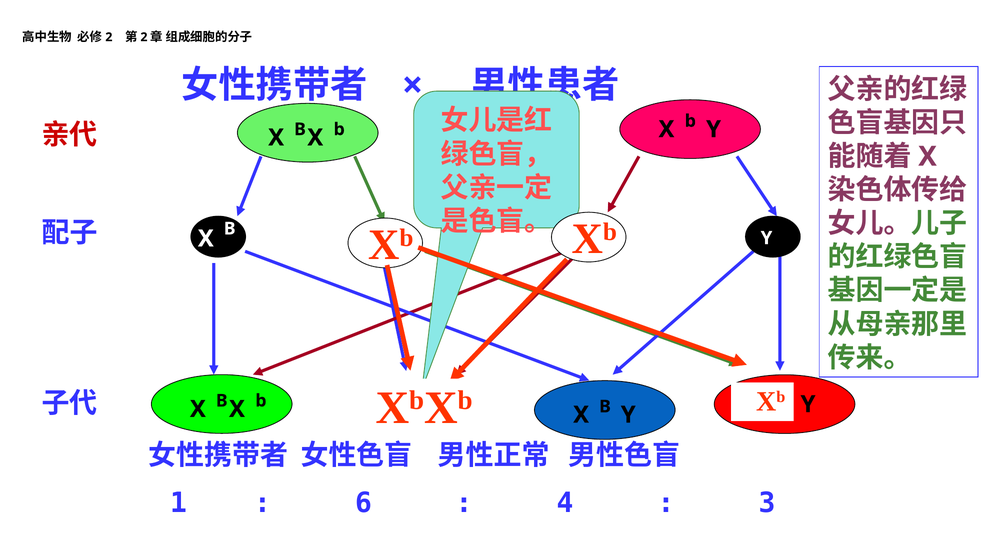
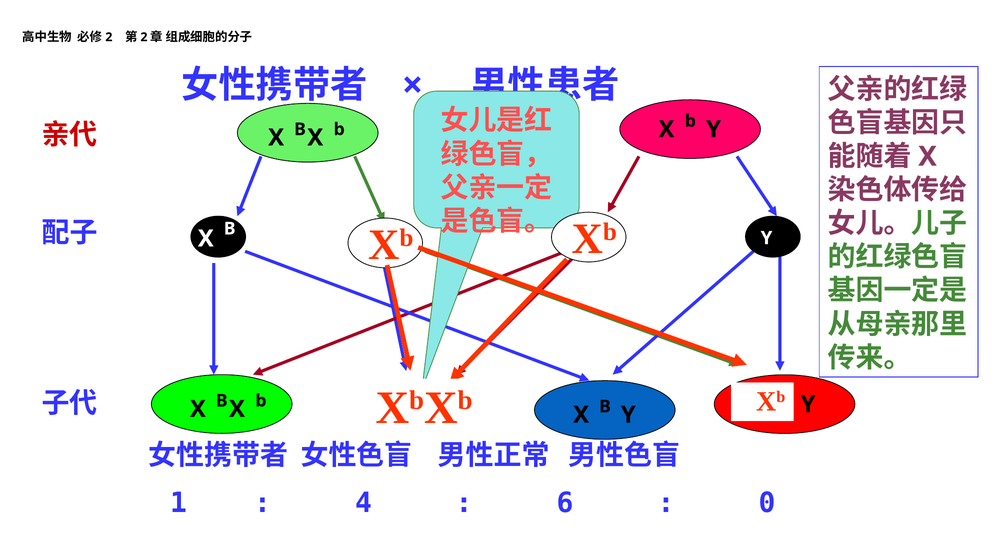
6: 6 -> 4
4: 4 -> 6
3: 3 -> 0
